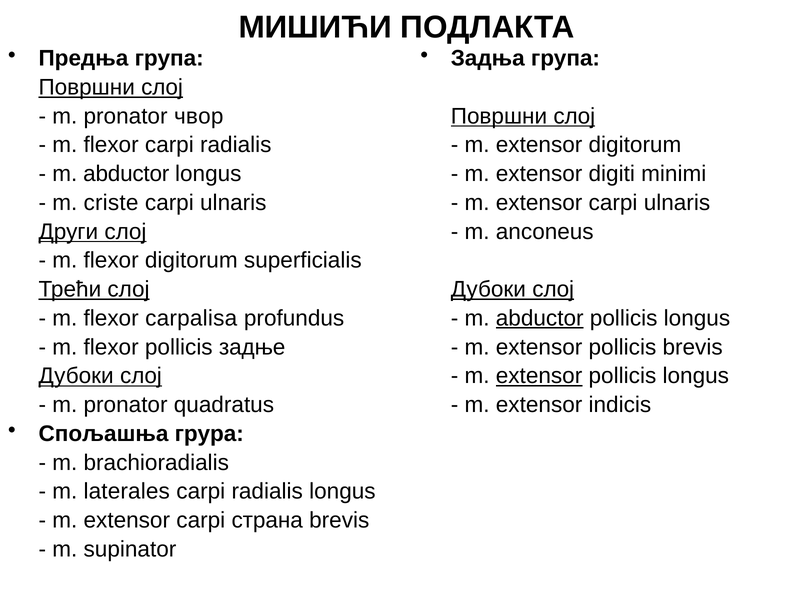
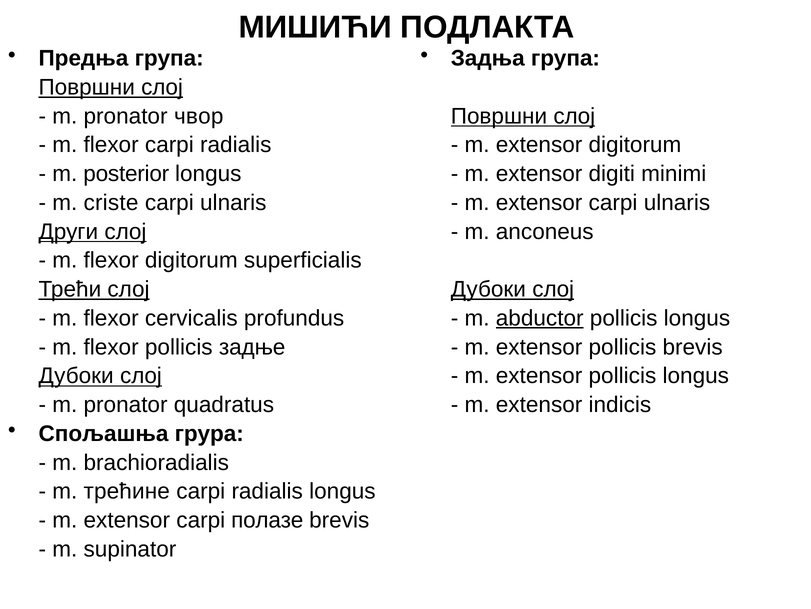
abductor at (126, 174): abductor -> posterior
carpalisa: carpalisa -> cervicalis
extensor at (539, 375) underline: present -> none
laterales: laterales -> трећине
стрaнa: стрaнa -> полазе
